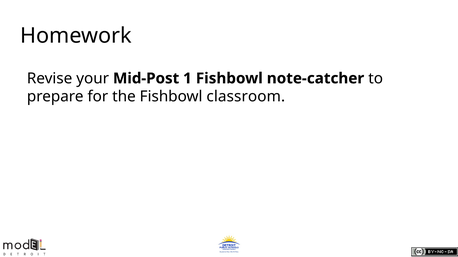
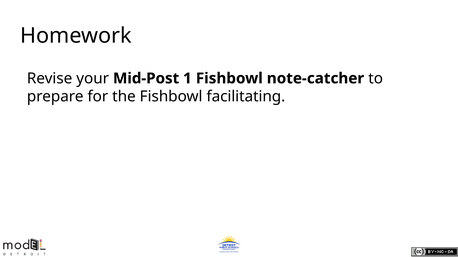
classroom: classroom -> facilitating
